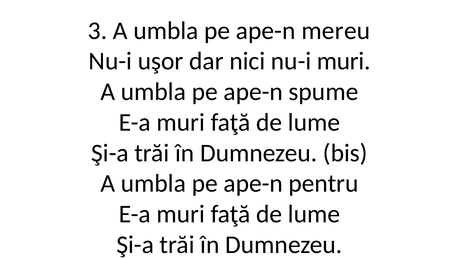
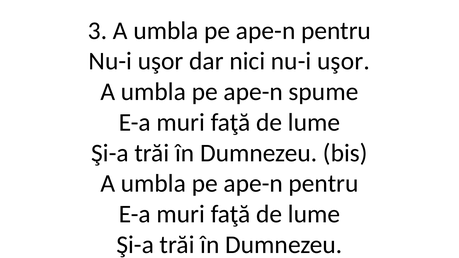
mereu at (336, 31): mereu -> pentru
nici nu-i muri: muri -> uşor
